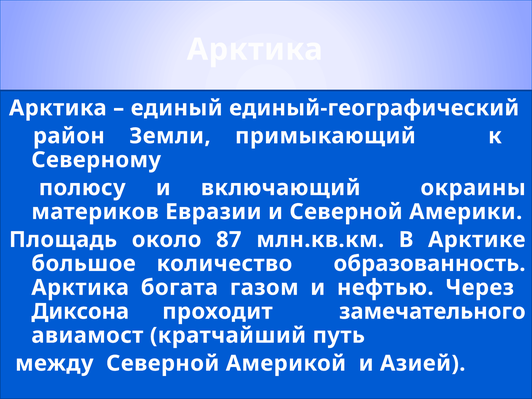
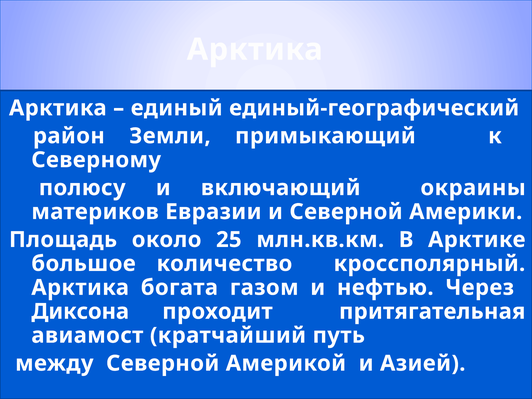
87: 87 -> 25
образованность: образованность -> кроссполярный
замечательного: замечательного -> притягательная
